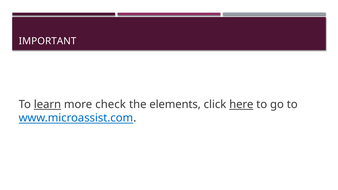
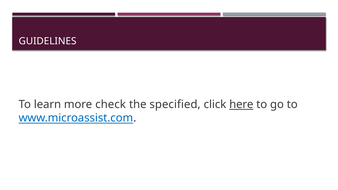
IMPORTANT: IMPORTANT -> GUIDELINES
learn underline: present -> none
elements: elements -> specified
